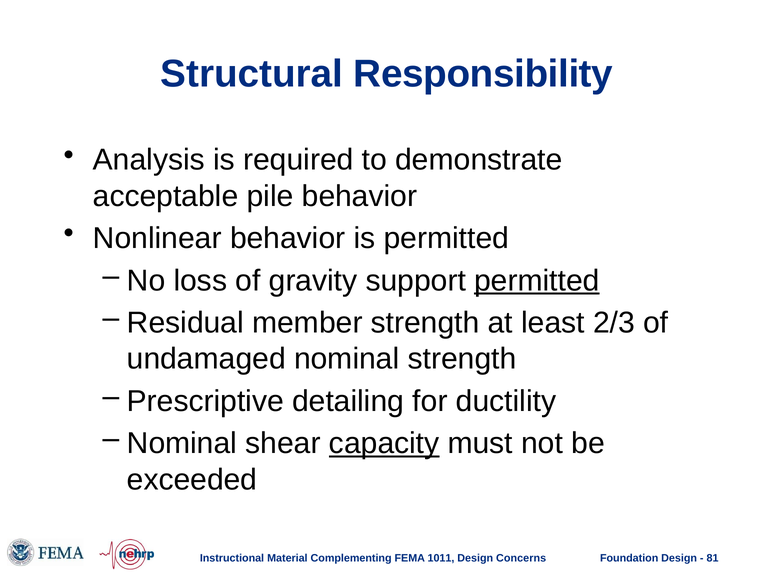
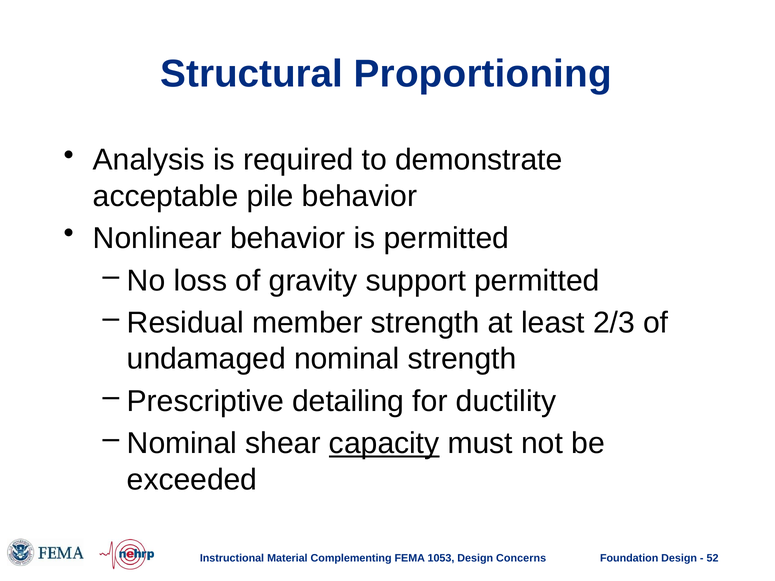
Responsibility: Responsibility -> Proportioning
permitted at (537, 281) underline: present -> none
1011: 1011 -> 1053
81: 81 -> 52
